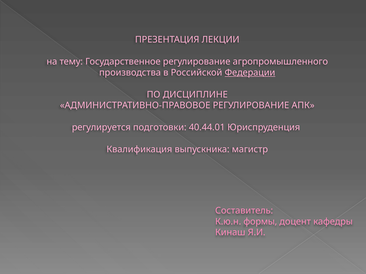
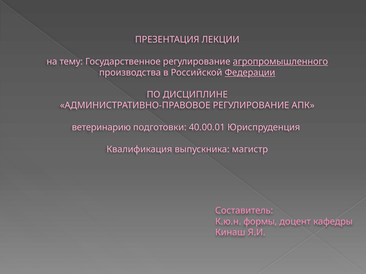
агропромышленного underline: none -> present
регулируется: регулируется -> ветеринарию
40.44.01: 40.44.01 -> 40.00.01
